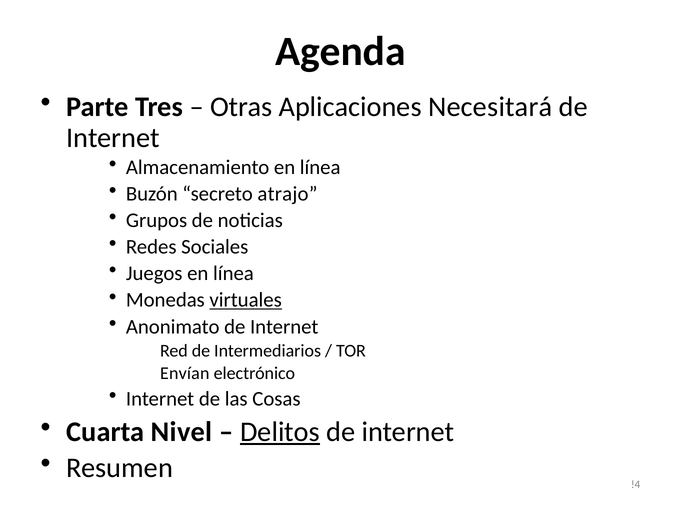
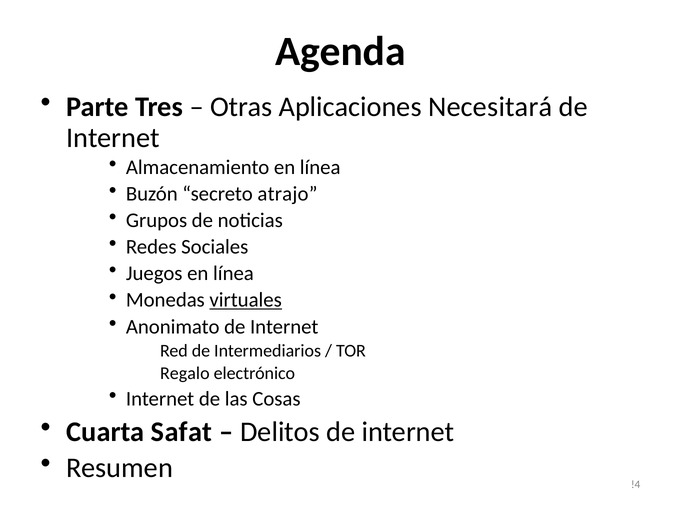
Envían: Envían -> Regalo
Nivel: Nivel -> Safat
Delitos underline: present -> none
